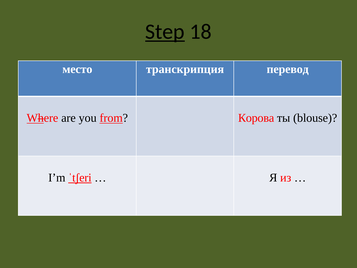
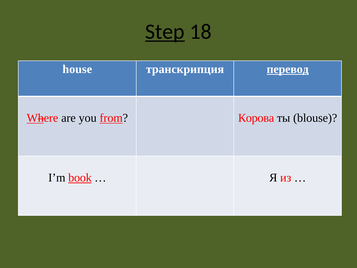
место: место -> house
перевод underline: none -> present
ˈtʃeri: ˈtʃeri -> book
